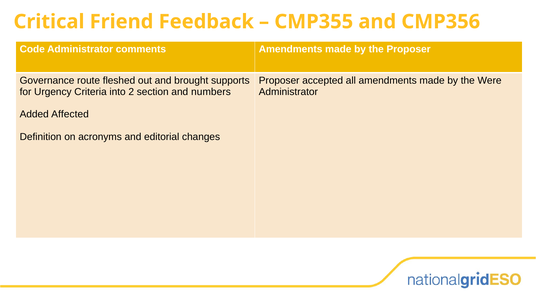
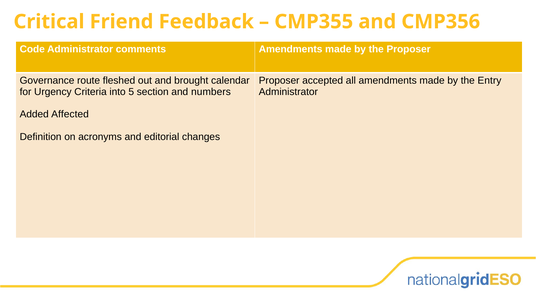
supports: supports -> calendar
Were: Were -> Entry
2: 2 -> 5
